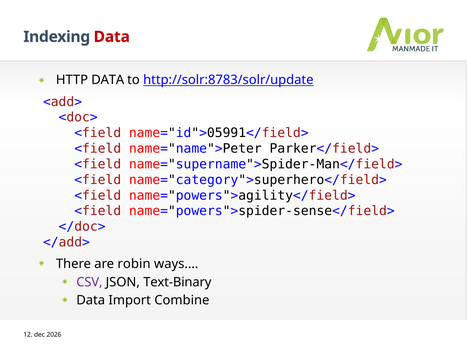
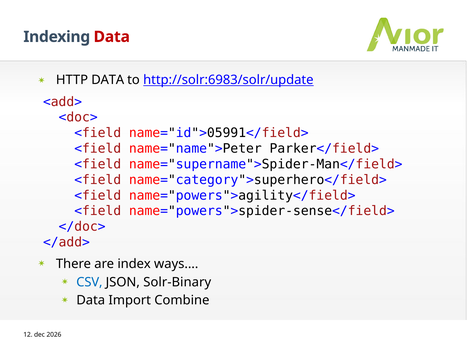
http://solr:8783/solr/update: http://solr:8783/solr/update -> http://solr:6983/solr/update
robin: robin -> index
CSV colour: purple -> blue
Text-Binary: Text-Binary -> Solr-Binary
